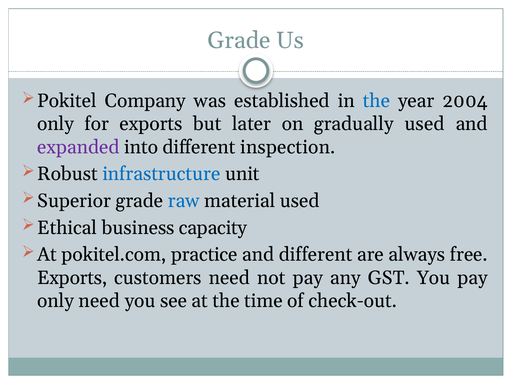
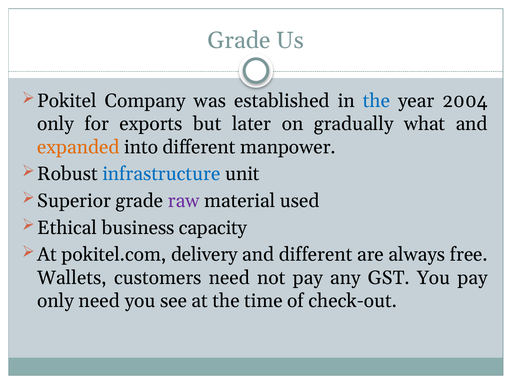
gradually used: used -> what
expanded colour: purple -> orange
inspection: inspection -> manpower
raw colour: blue -> purple
practice: practice -> delivery
Exports at (72, 278): Exports -> Wallets
